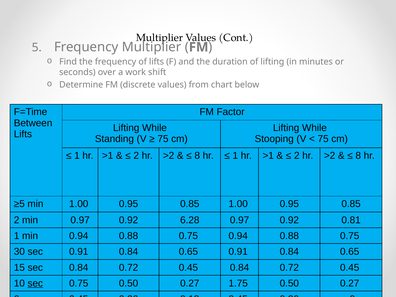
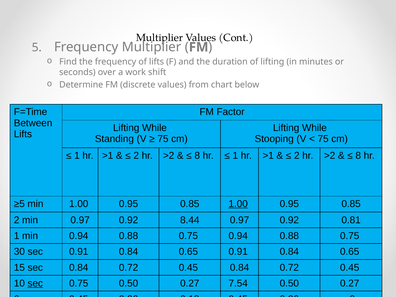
1.00 at (238, 204) underline: none -> present
6.28: 6.28 -> 8.44
1.75: 1.75 -> 7.54
